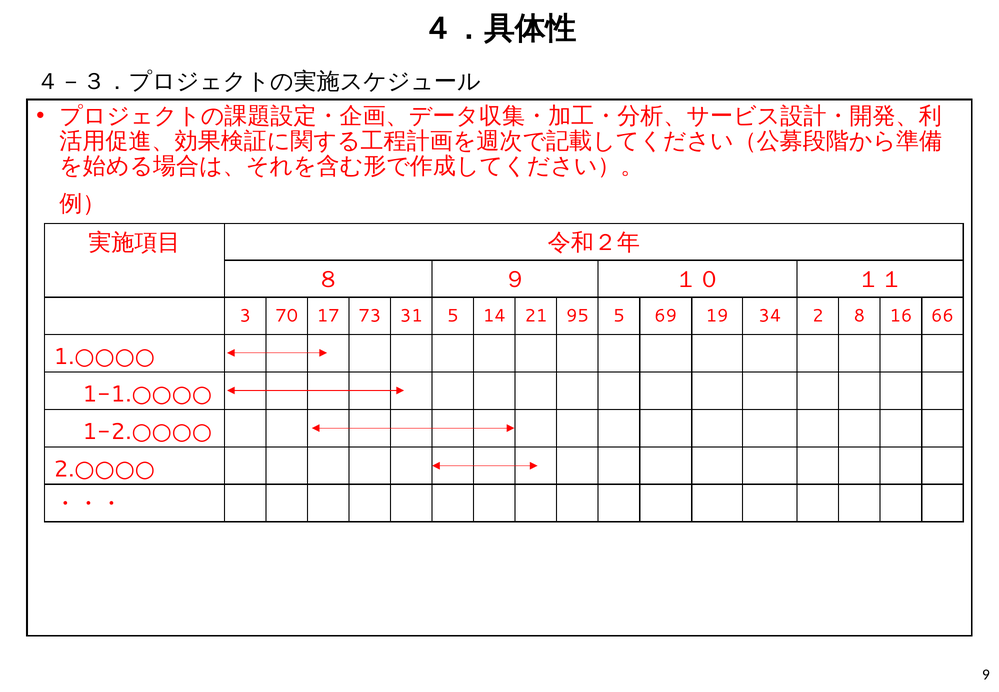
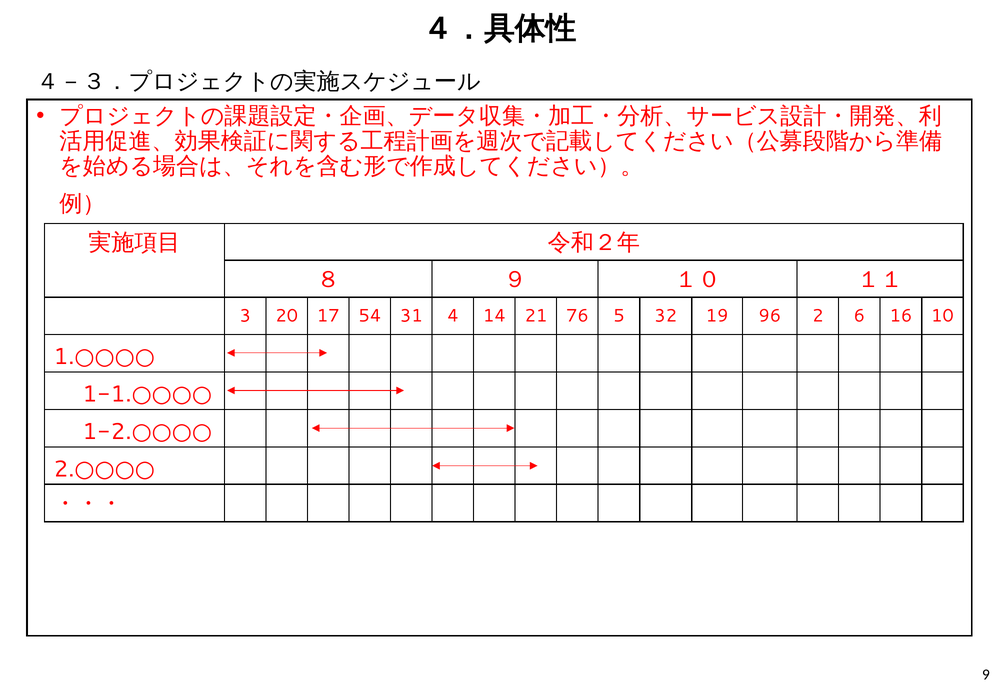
70: 70 -> 20
73: 73 -> 54
31 5: 5 -> 4
95: 95 -> 76
69: 69 -> 32
34: 34 -> 96
8: 8 -> 6
66: 66 -> 10
